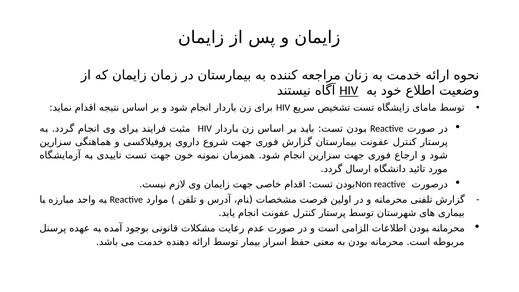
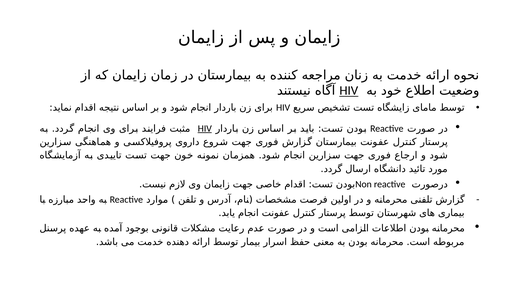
HIV at (205, 129) underline: none -> present
